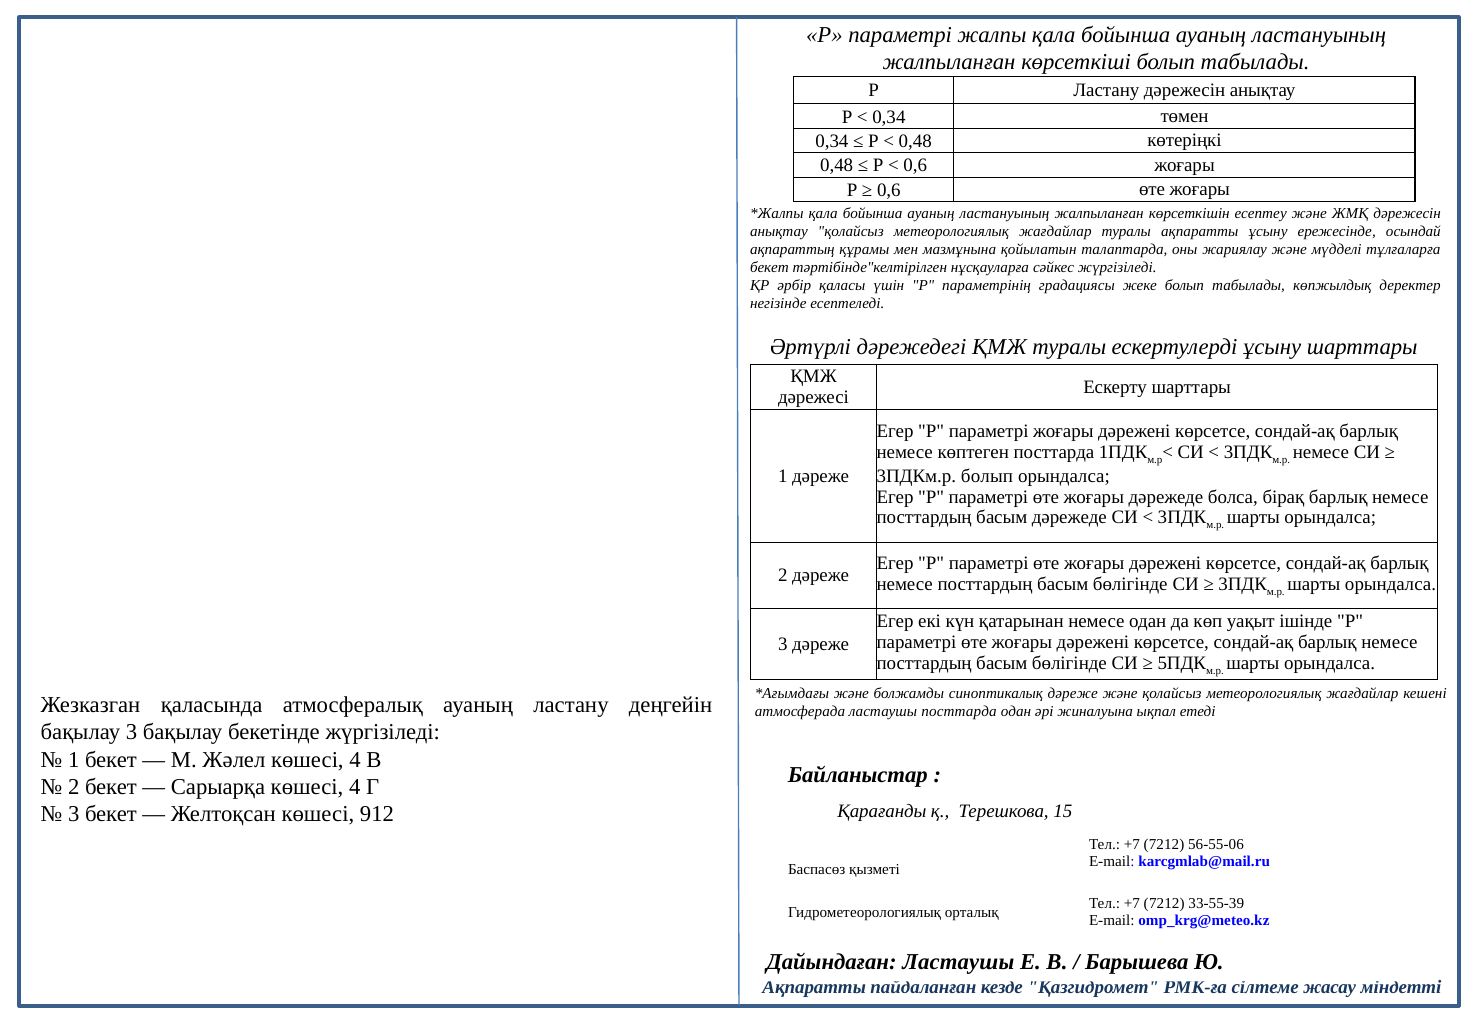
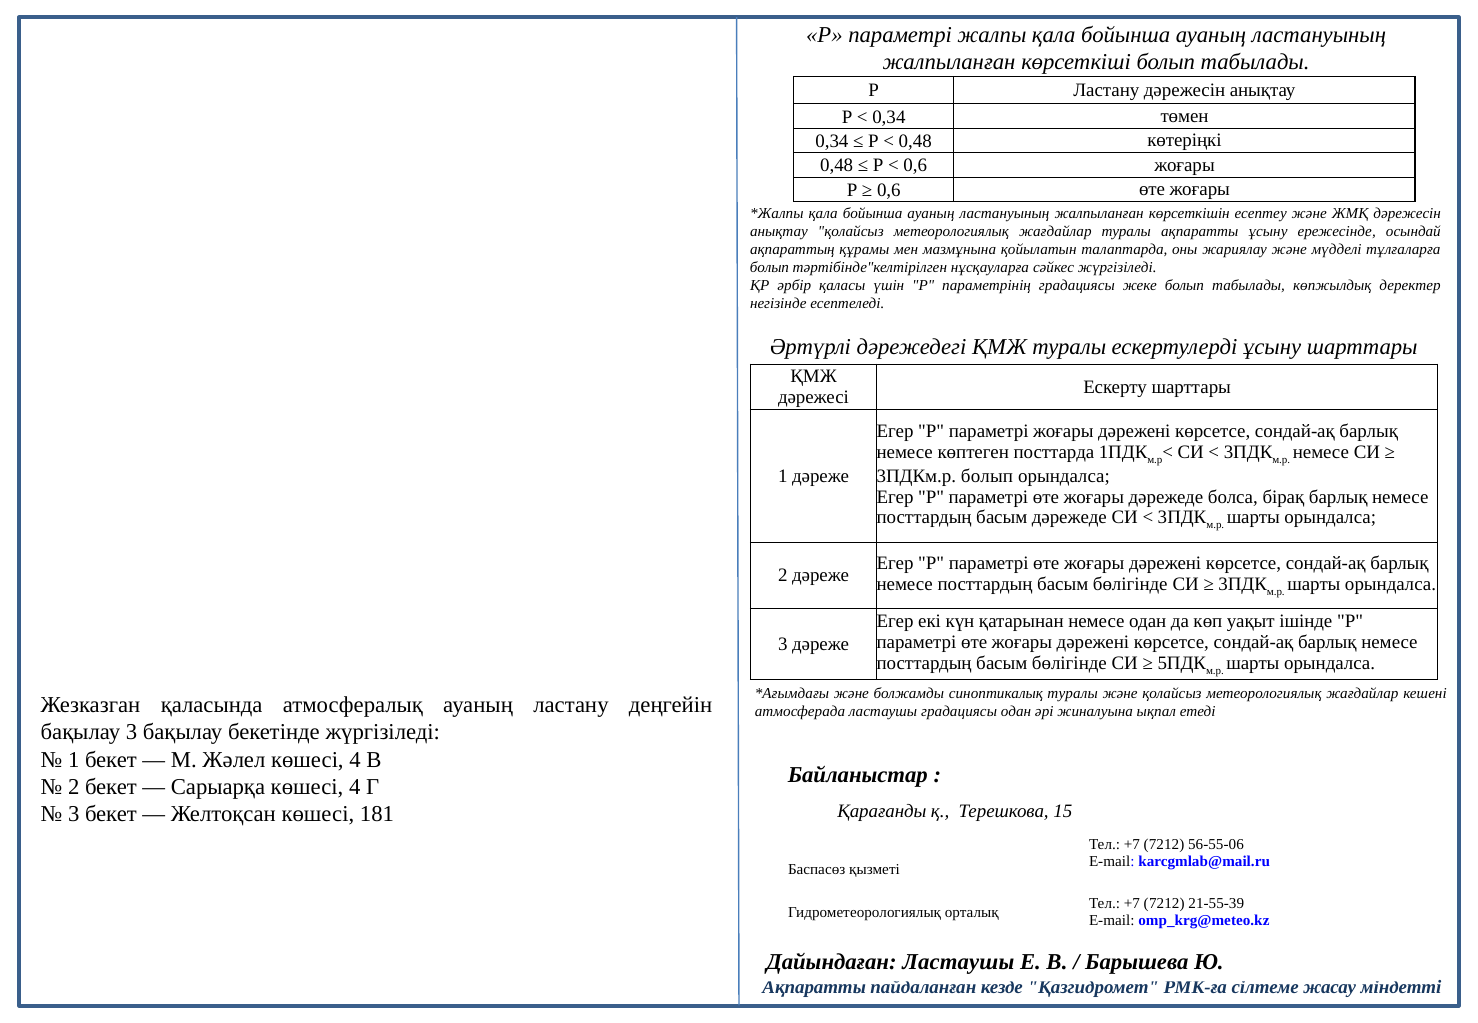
бекет at (769, 268): бекет -> болып
синоптикалық дәреже: дәреже -> туралы
ластаушы посттарда: посттарда -> градациясы
912: 912 -> 181
33-55-39: 33-55-39 -> 21-55-39
